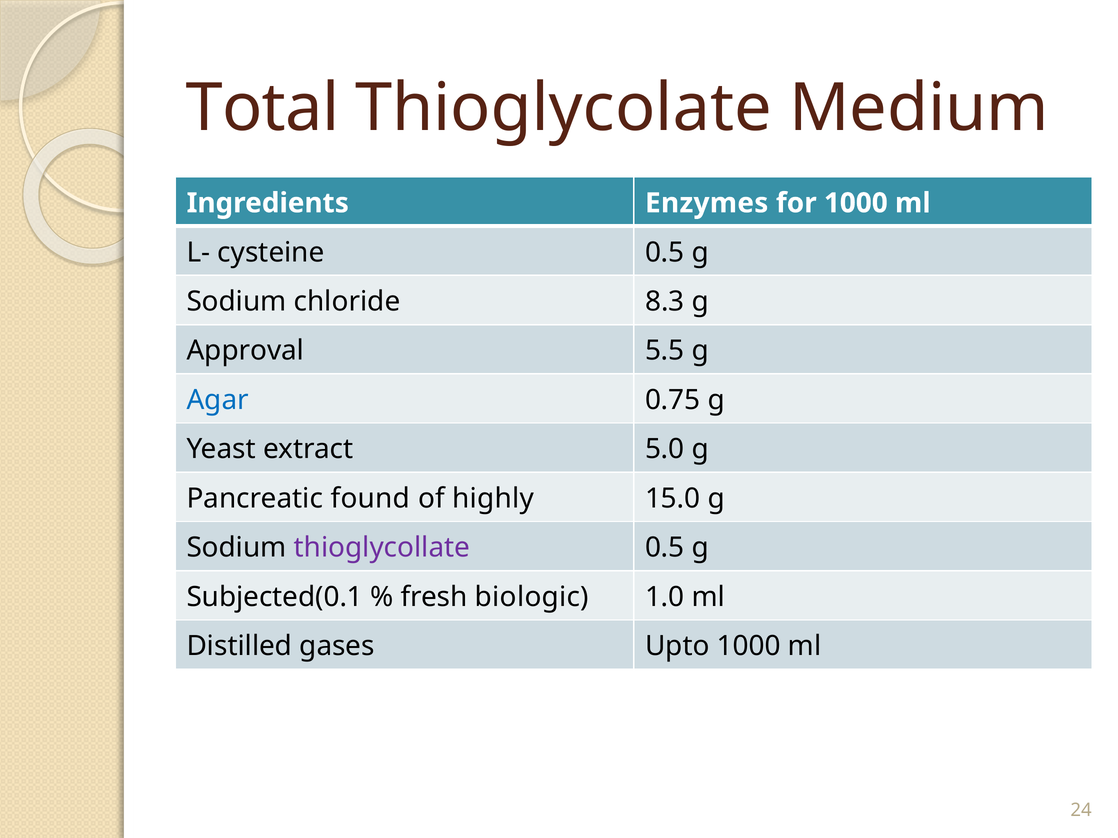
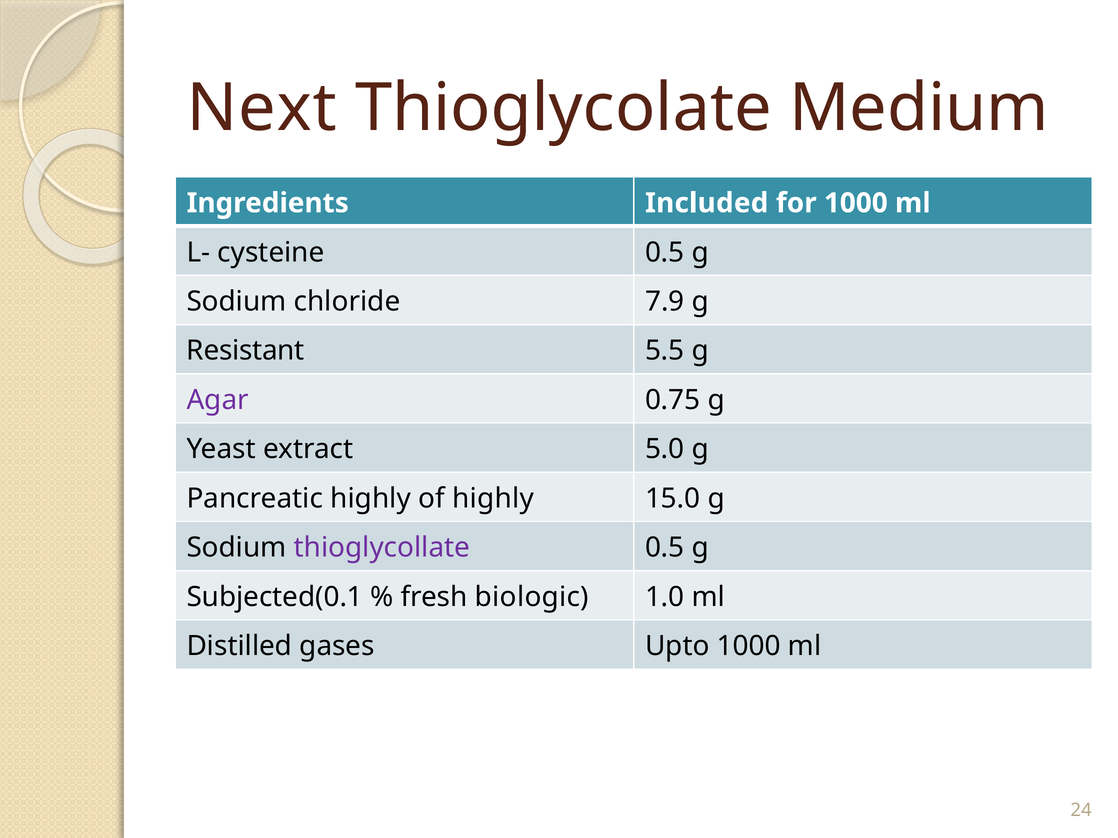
Total: Total -> Next
Enzymes: Enzymes -> Included
8.3: 8.3 -> 7.9
Approval: Approval -> Resistant
Agar colour: blue -> purple
Pancreatic found: found -> highly
